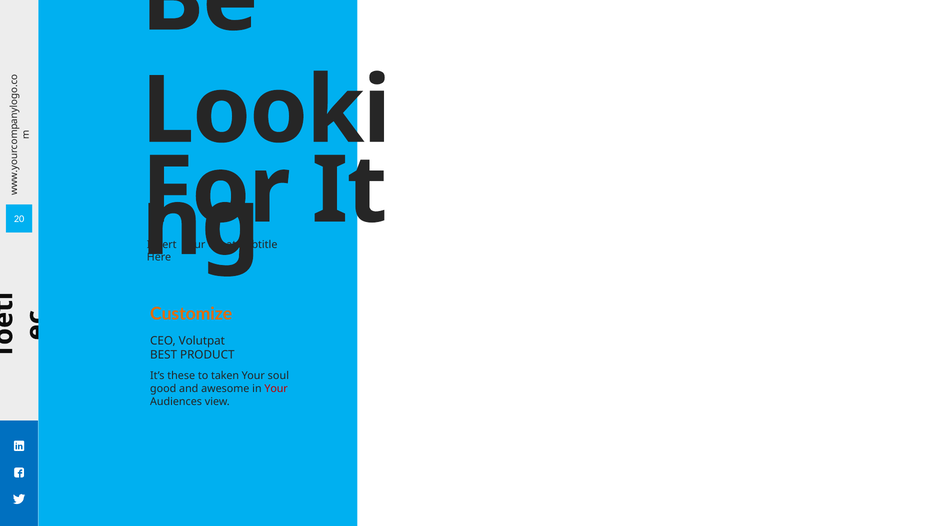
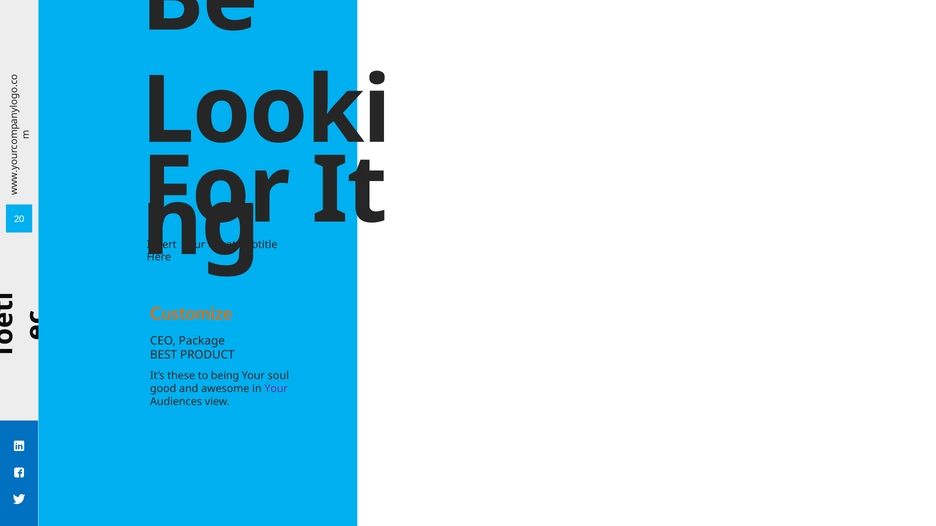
Volutpat: Volutpat -> Package
taken: taken -> being
Your at (276, 389) colour: red -> purple
